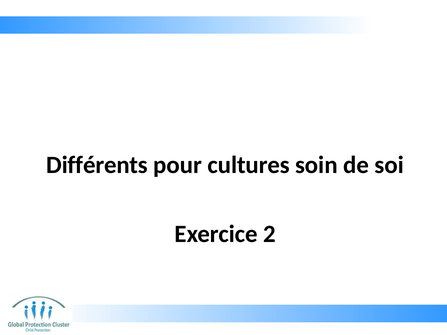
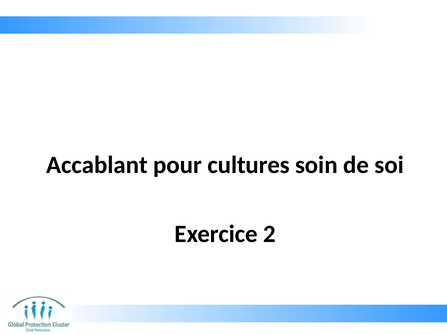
Différents: Différents -> Accablant
